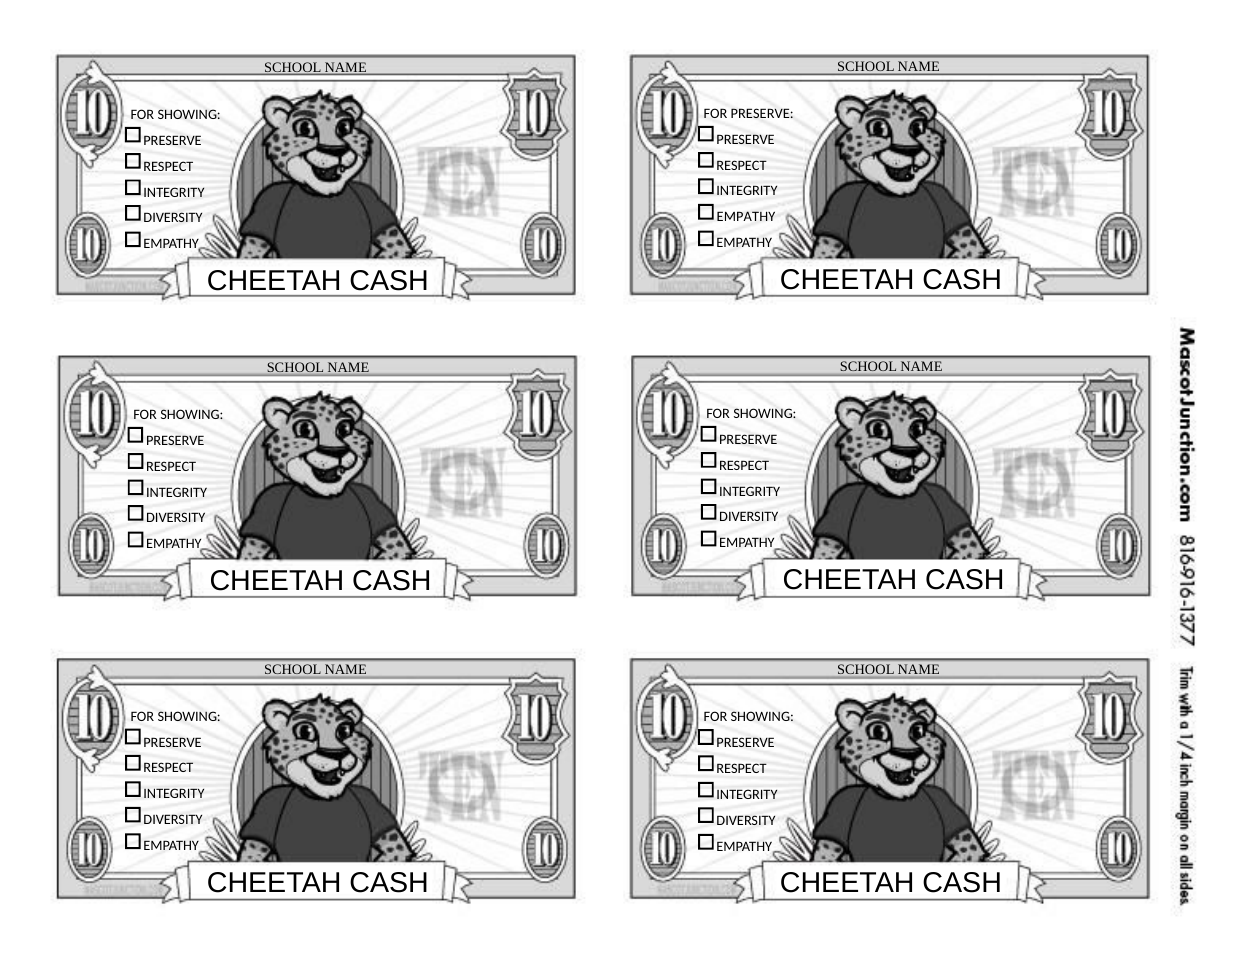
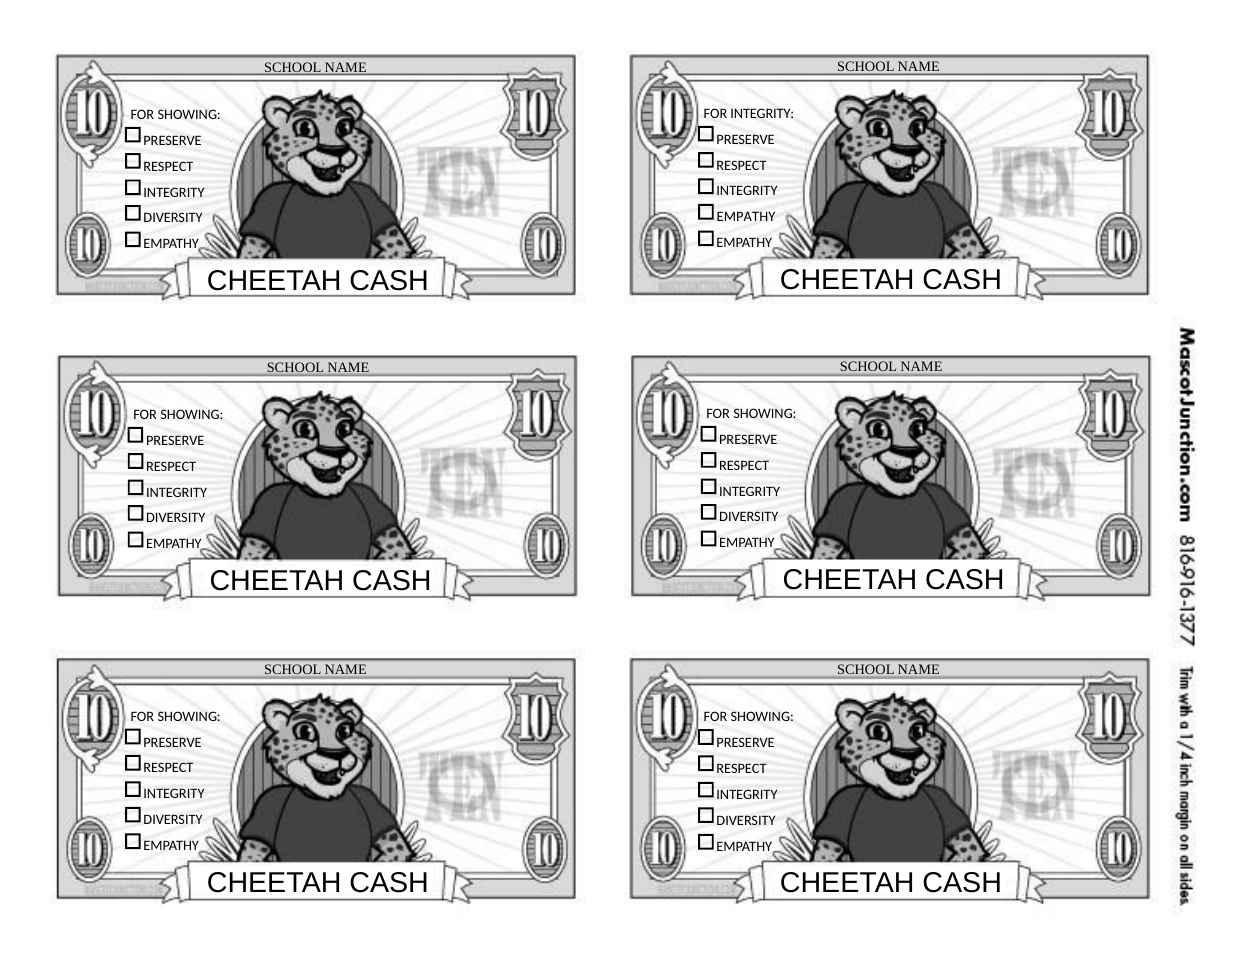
FOR PRESERVE: PRESERVE -> INTEGRITY
